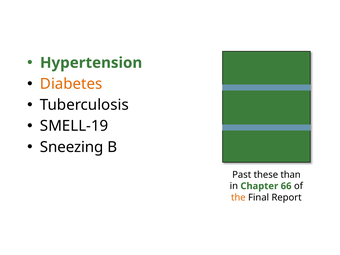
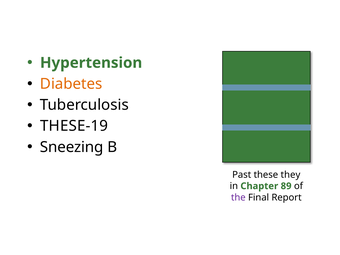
SMELL-19: SMELL-19 -> THESE-19
than: than -> they
66: 66 -> 89
the colour: orange -> purple
